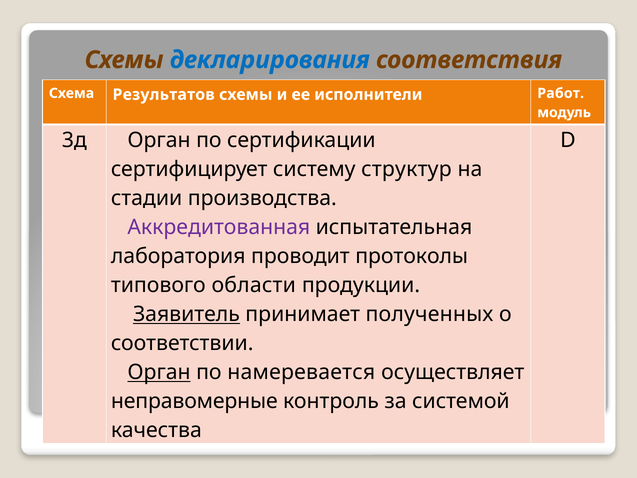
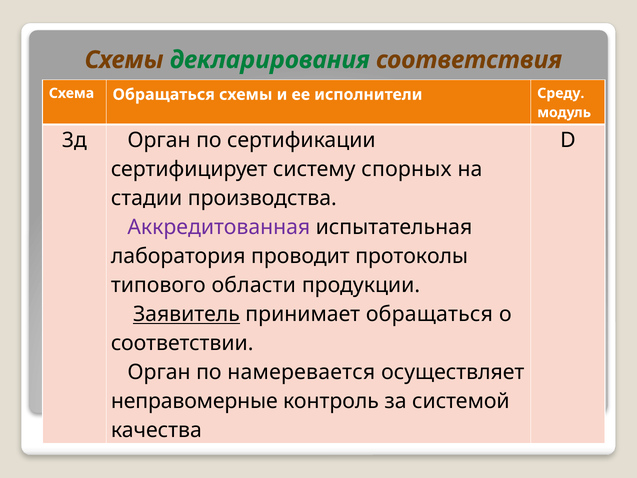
декларирования colour: blue -> green
Схема Результатов: Результатов -> Обращаться
Работ: Работ -> Среду
структур: структур -> спорных
принимает полученных: полученных -> обращаться
Орган at (159, 372) underline: present -> none
